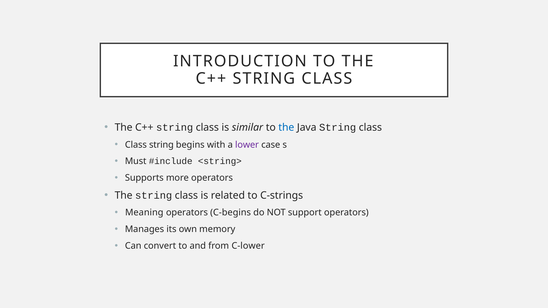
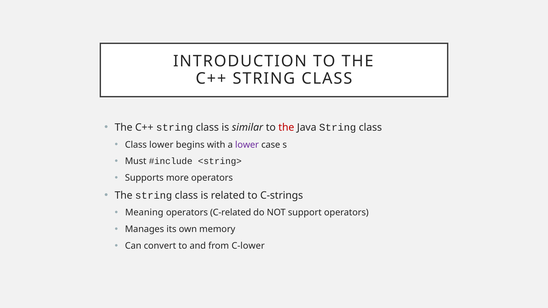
the at (286, 128) colour: blue -> red
Class string: string -> lower
C-begins: C-begins -> C-related
